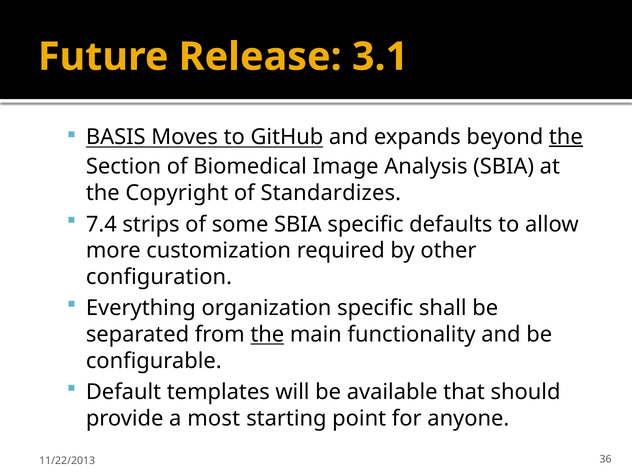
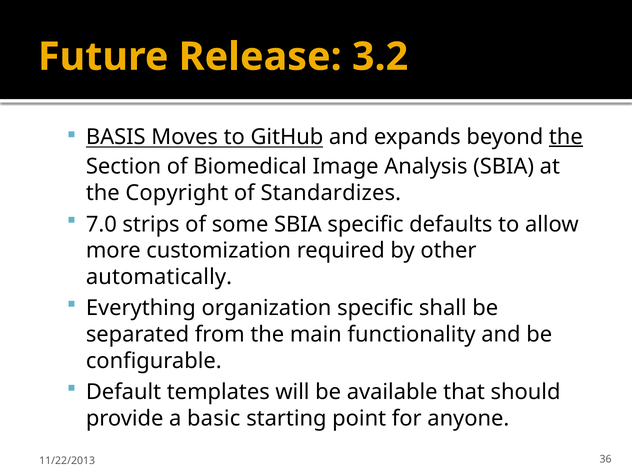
3.1: 3.1 -> 3.2
7.4: 7.4 -> 7.0
configuration: configuration -> automatically
the at (267, 335) underline: present -> none
most: most -> basic
